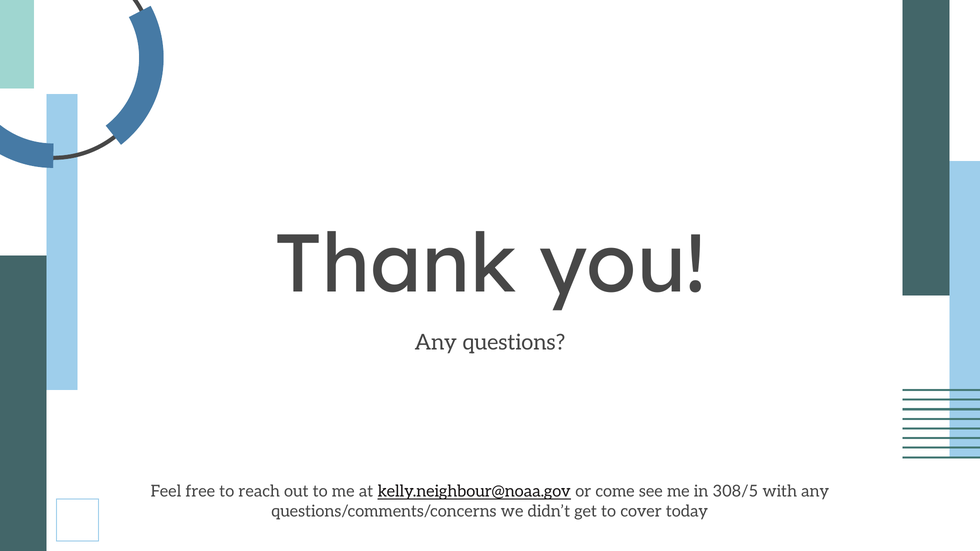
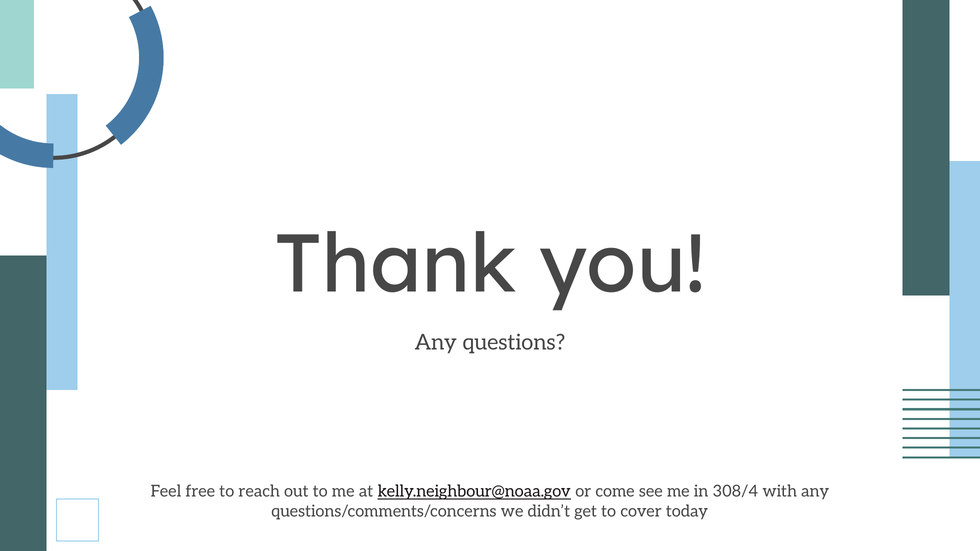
308/5: 308/5 -> 308/4
